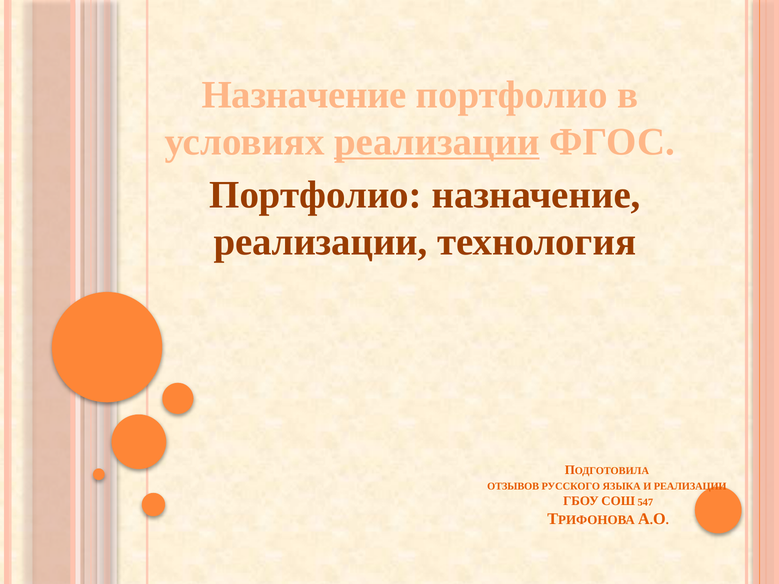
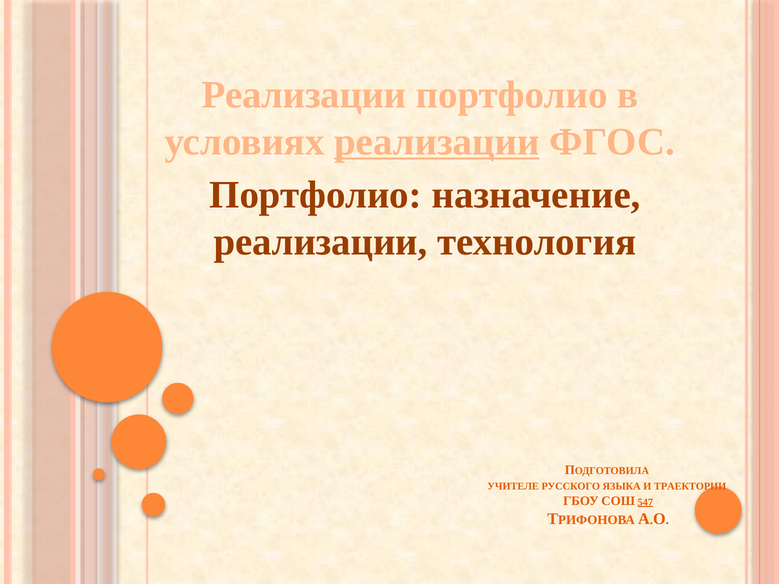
Назначение at (304, 95): Назначение -> Реализации
ОТЗЫВОВ: ОТЗЫВОВ -> УЧИТЕЛЕ
И РЕАЛИЗАЦИИ: РЕАЛИЗАЦИИ -> ТРАЕКТОРИИ
547 underline: none -> present
